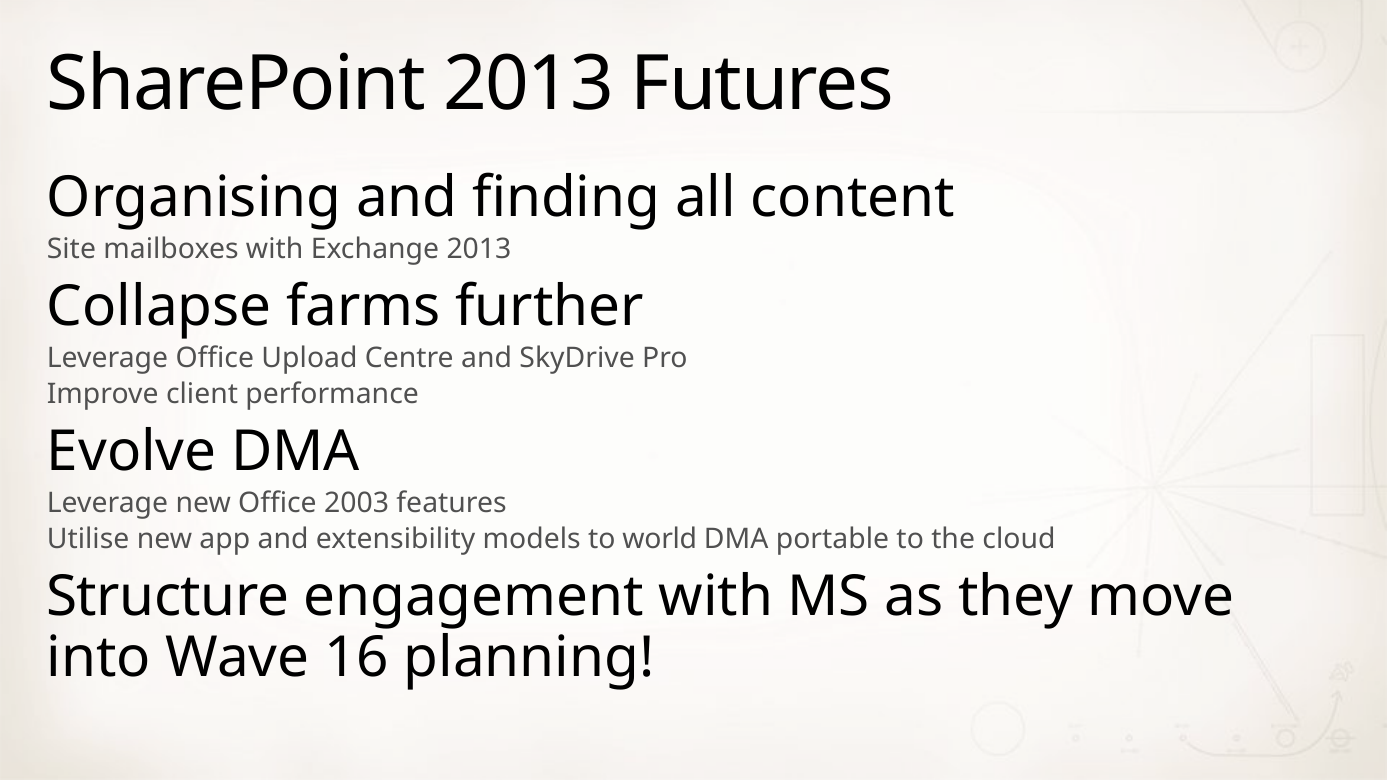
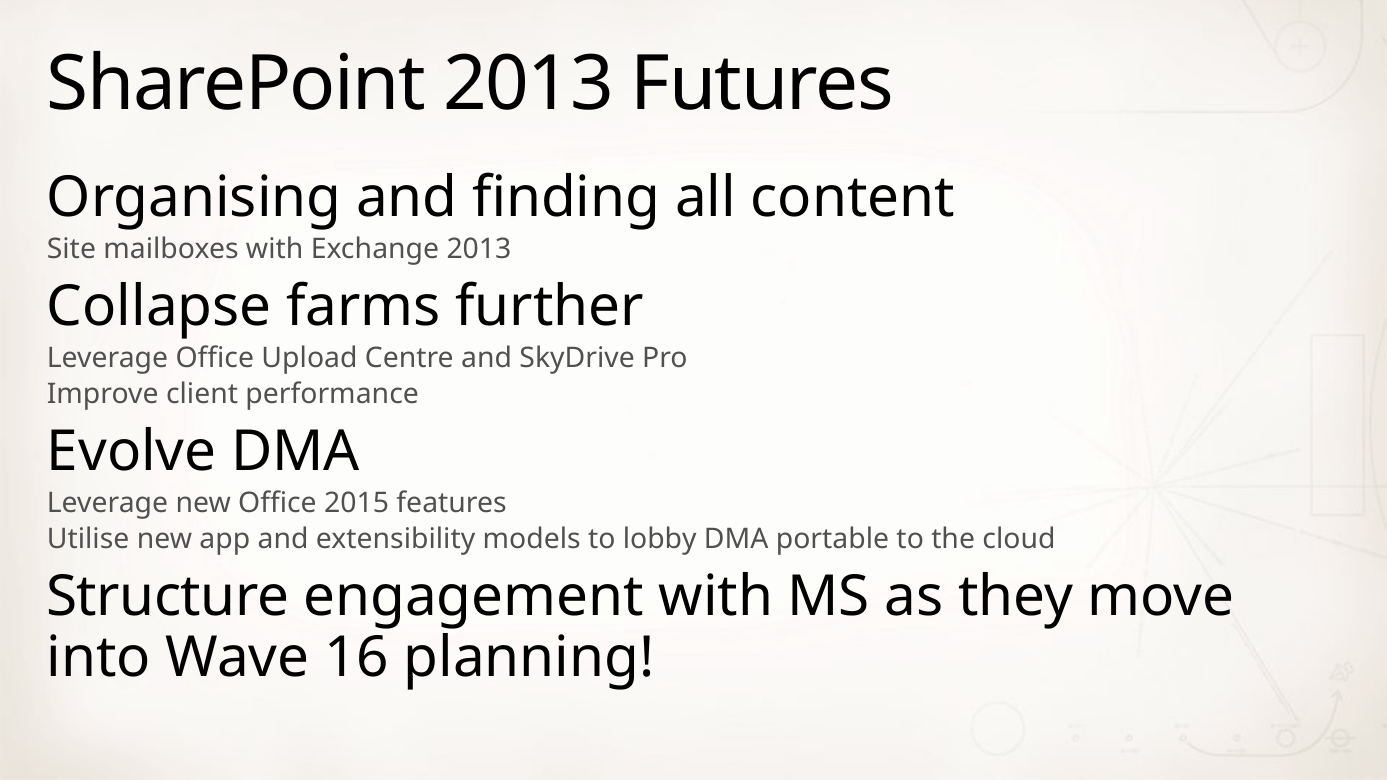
2003: 2003 -> 2015
world: world -> lobby
